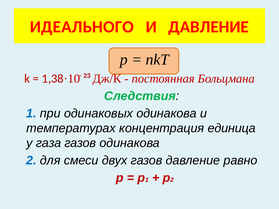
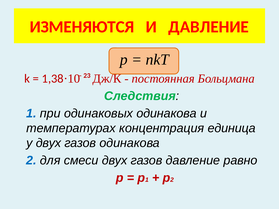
ИДЕАЛЬНОГО: ИДЕАЛЬНОГО -> ИЗМЕНЯЮТСЯ
у газа: газа -> двух
